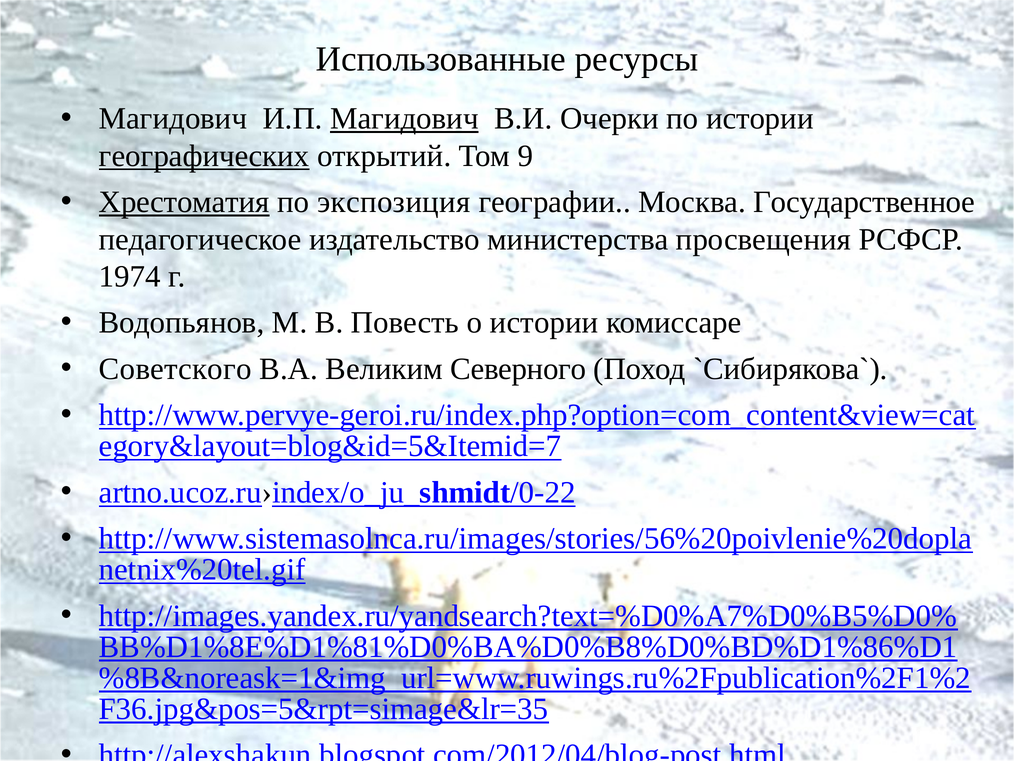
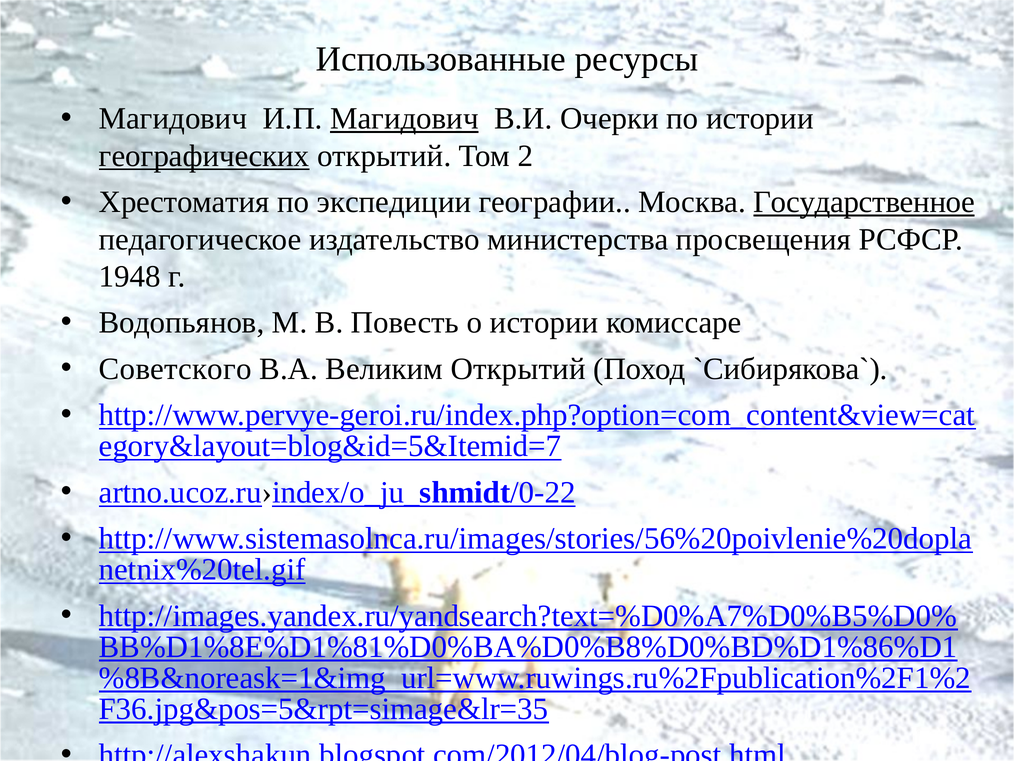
9: 9 -> 2
Хрестоматия underline: present -> none
экспозиция: экспозиция -> экспедиции
Государственное underline: none -> present
1974: 1974 -> 1948
Великим Северного: Северного -> Открытий
